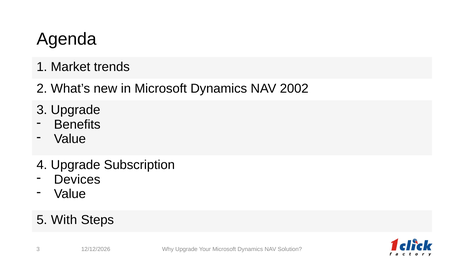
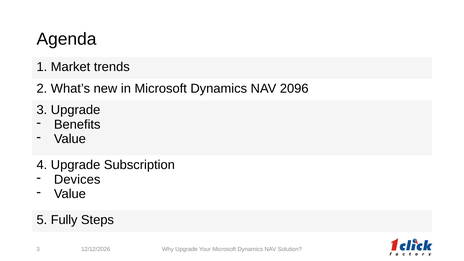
2002: 2002 -> 2096
With: With -> Fully
